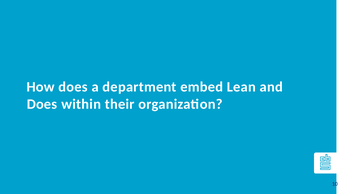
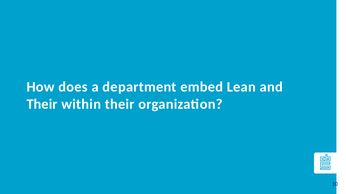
Does at (42, 105): Does -> Their
